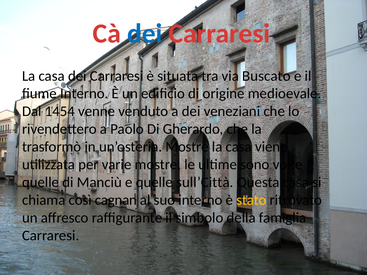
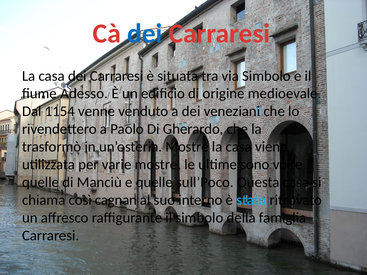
via Buscato: Buscato -> Simbolo
fiume Interno: Interno -> Adesso
1454: 1454 -> 1154
sull’Città: sull’Città -> sull’Poco
stato colour: yellow -> light blue
